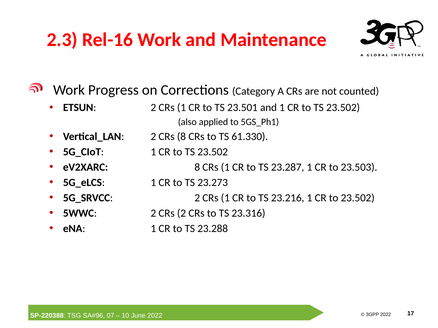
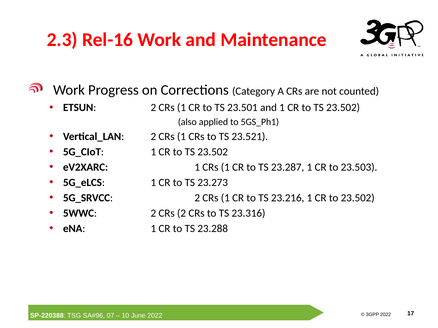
Vertical_LAN 2 CRs 8: 8 -> 1
61.330: 61.330 -> 23.521
eV2XARC 8: 8 -> 1
